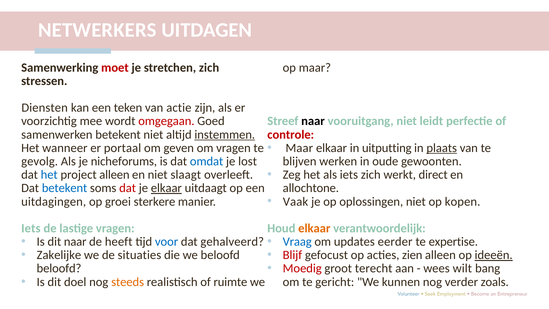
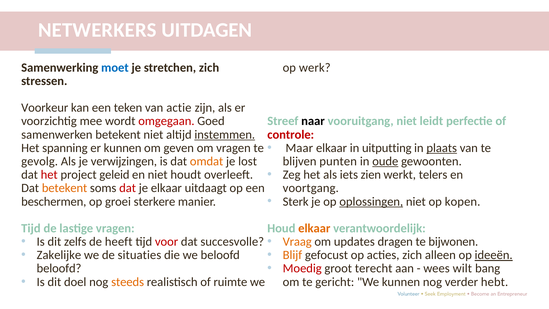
moet colour: red -> blue
op maar: maar -> werk
Diensten: Diensten -> Voorkeur
wanneer: wanneer -> spanning
er portaal: portaal -> kunnen
nicheforums: nicheforums -> verwijzingen
omdat colour: blue -> orange
werken: werken -> punten
oude underline: none -> present
iets zich: zich -> zien
direct: direct -> telers
het at (49, 175) colour: blue -> red
project alleen: alleen -> geleid
slaagt: slaagt -> houdt
betekent at (65, 188) colour: blue -> orange
elkaar at (166, 188) underline: present -> none
allochtone: allochtone -> voortgang
Vaak: Vaak -> Sterk
oplossingen underline: none -> present
uitdagingen: uitdagingen -> beschermen
Iets at (31, 228): Iets -> Tijd
dit naar: naar -> zelfs
voor colour: blue -> red
gehalveerd: gehalveerd -> succesvolle
Vraag colour: blue -> orange
eerder: eerder -> dragen
expertise: expertise -> bijwonen
Blijf colour: red -> orange
acties zien: zien -> zich
zoals: zoals -> hebt
